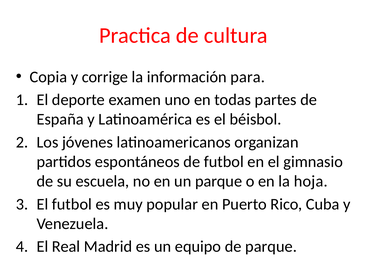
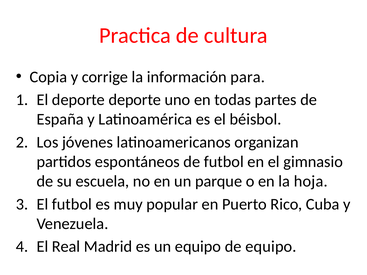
deporte examen: examen -> deporte
de parque: parque -> equipo
